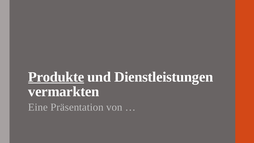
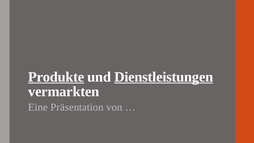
Dienstleistungen underline: none -> present
